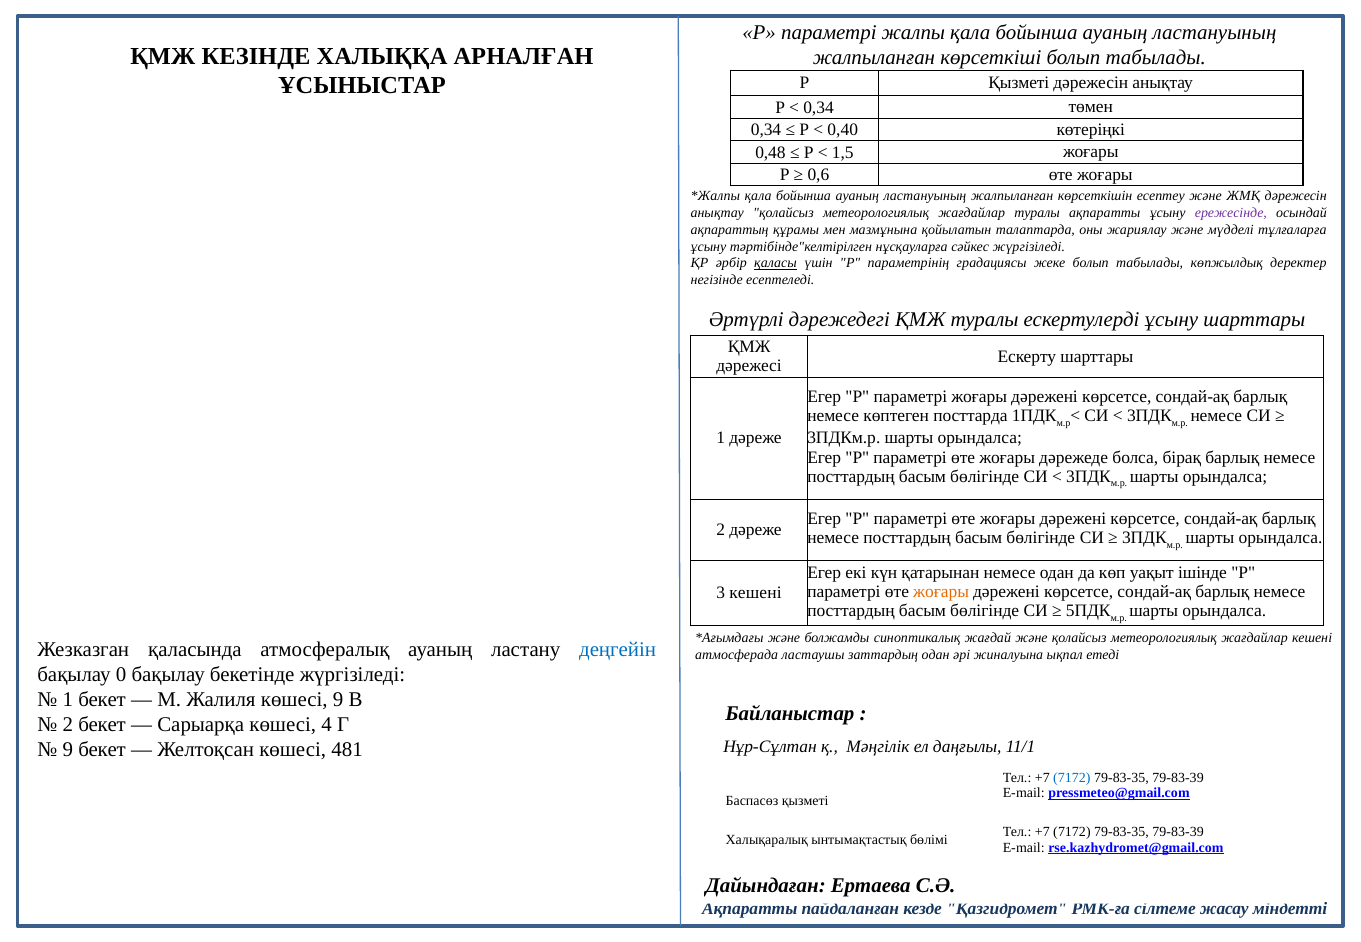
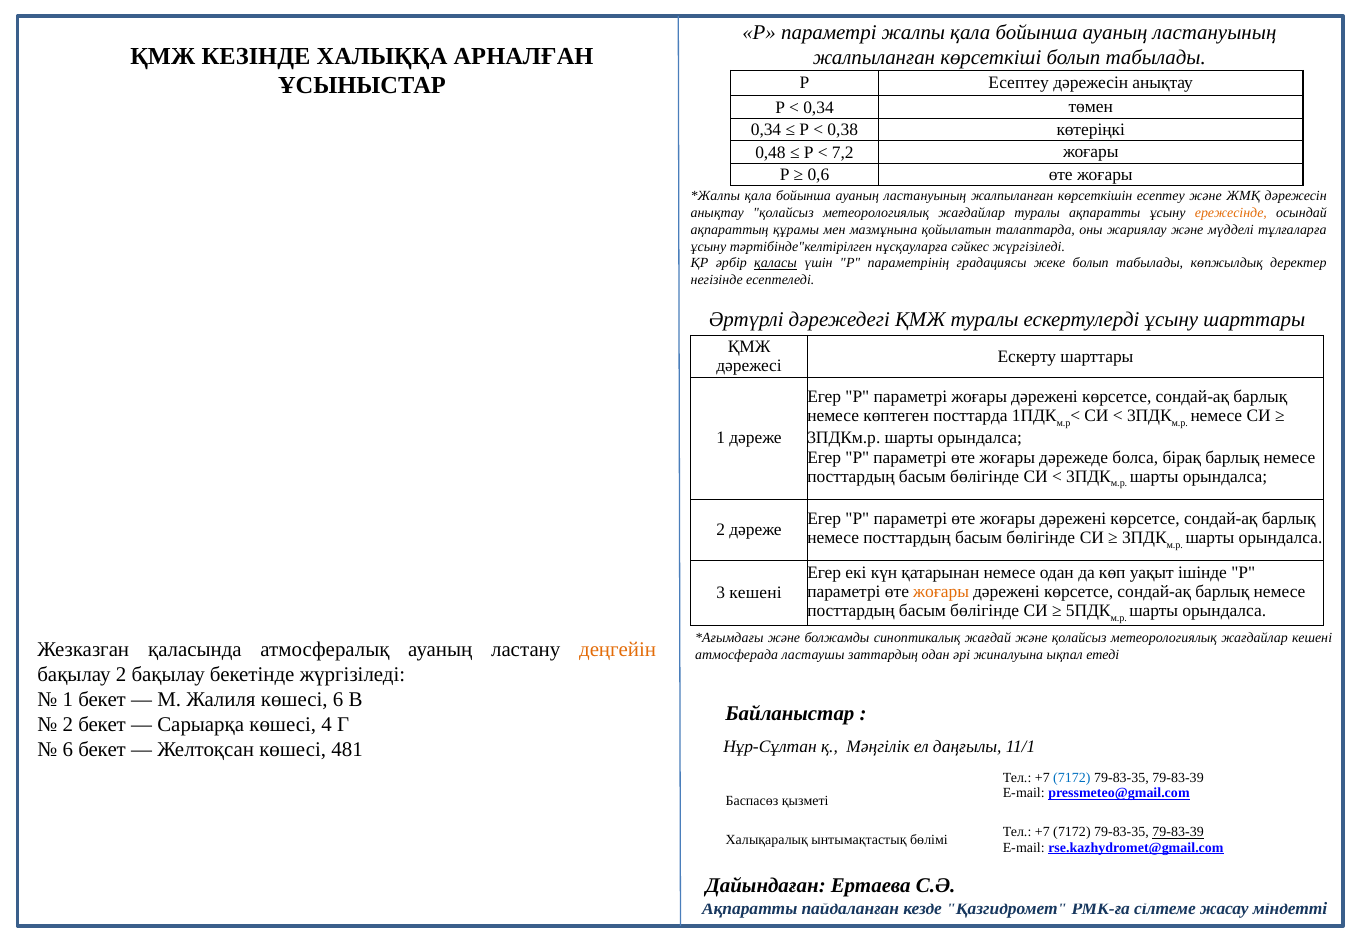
Р Қызметі: Қызметі -> Есептеу
0,40: 0,40 -> 0,38
1,5: 1,5 -> 7,2
ережесінде colour: purple -> orange
деңгейін colour: blue -> orange
бақылау 0: 0 -> 2
көшесі 9: 9 -> 6
9 at (68, 750): 9 -> 6
79-83-39 at (1178, 832) underline: none -> present
